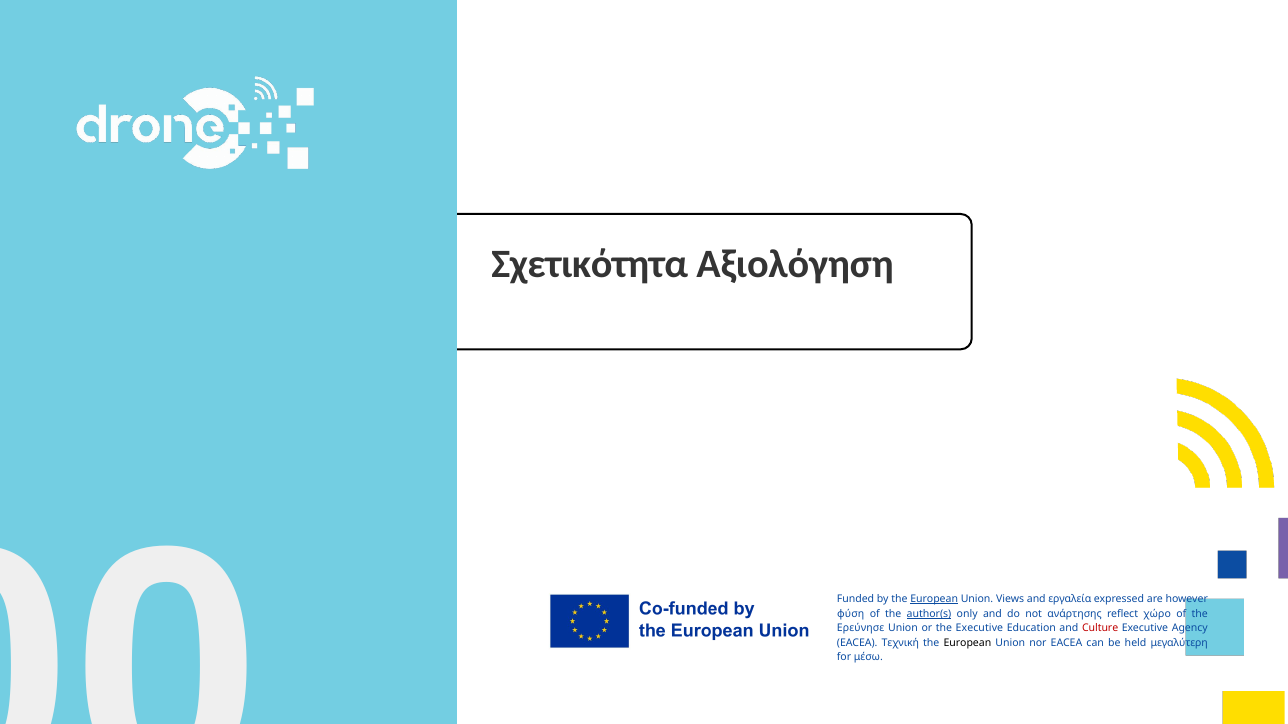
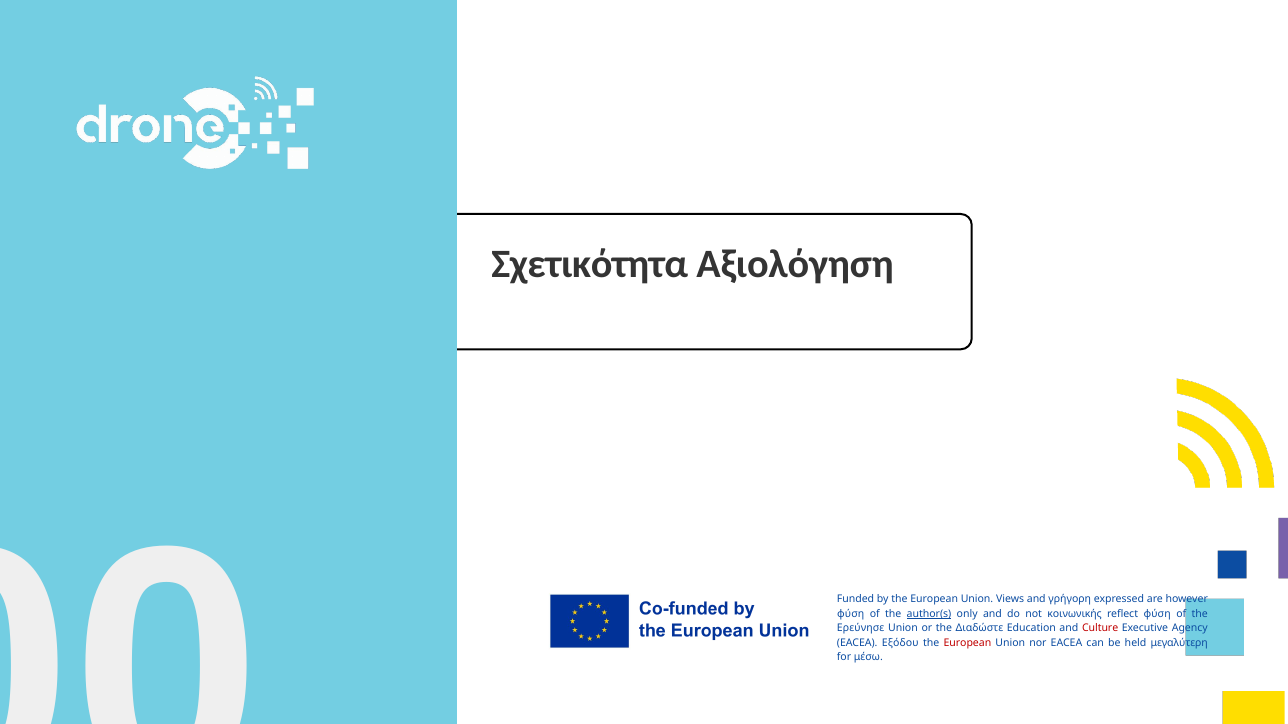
European at (934, 599) underline: present -> none
εργαλεία: εργαλεία -> γρήγορη
ανάρτησης: ανάρτησης -> κοινωνικής
reflect χώρο: χώρο -> φύση
the Executive: Executive -> Διαδώστε
Τεχνική: Τεχνική -> Εξόδου
European at (967, 643) colour: black -> red
